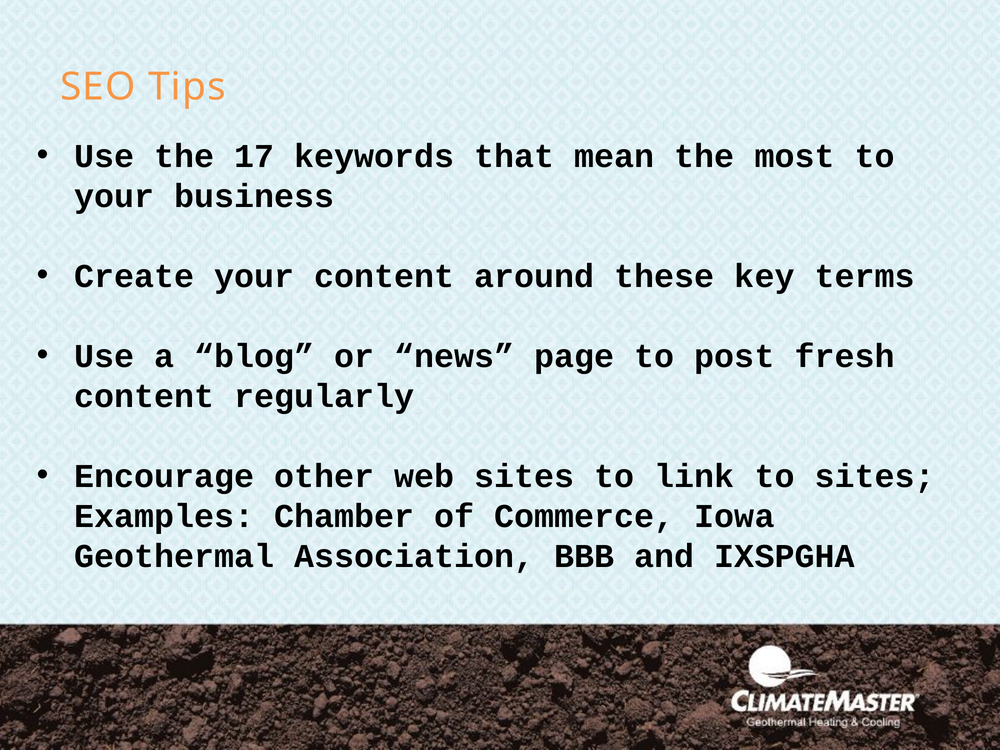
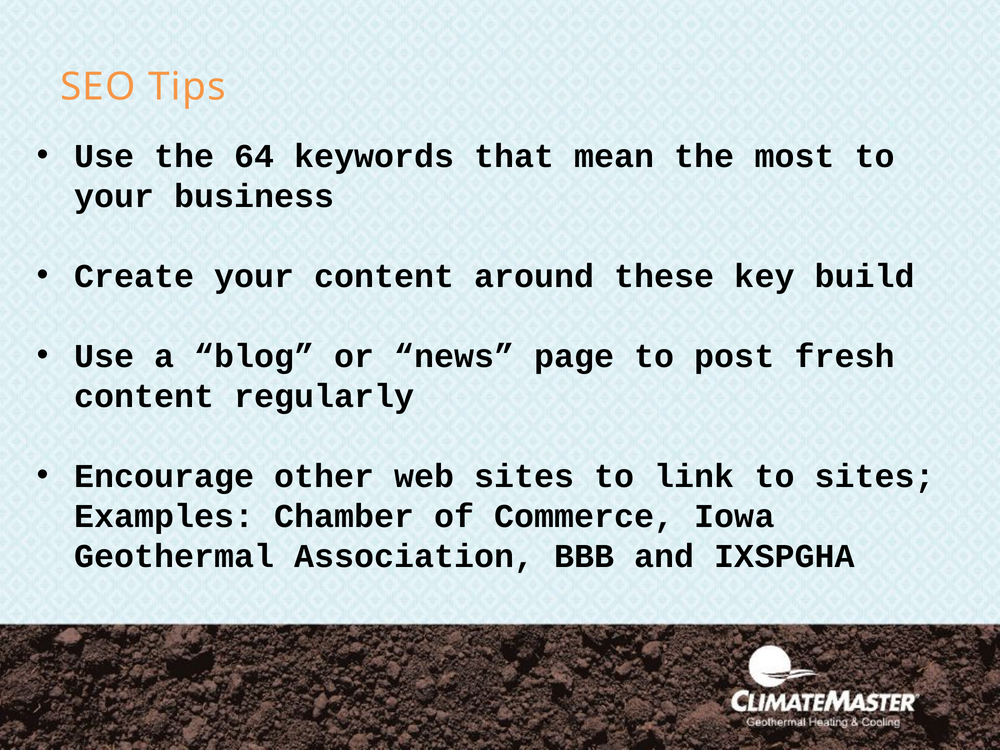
17: 17 -> 64
terms: terms -> build
